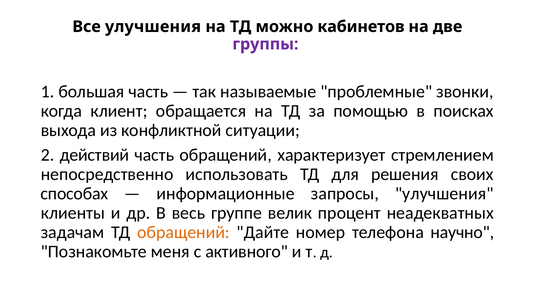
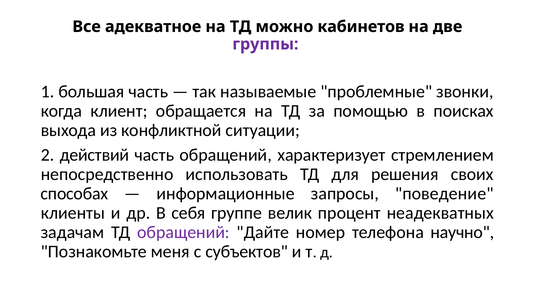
Все улучшения: улучшения -> адекватное
запросы улучшения: улучшения -> поведение
весь: весь -> себя
обращений at (184, 232) colour: orange -> purple
активного: активного -> субъектов
